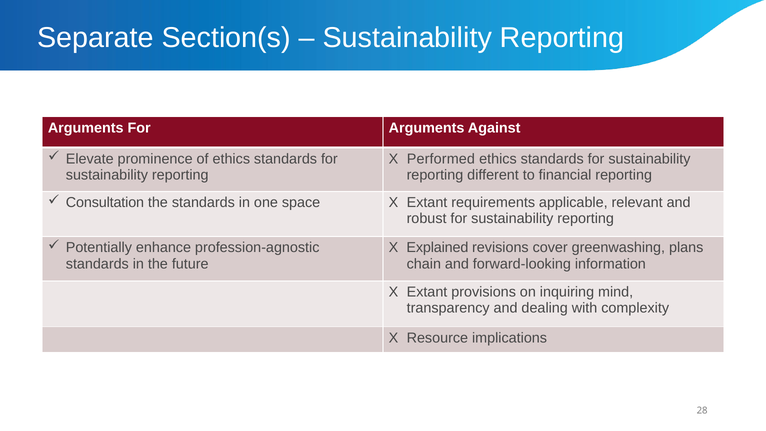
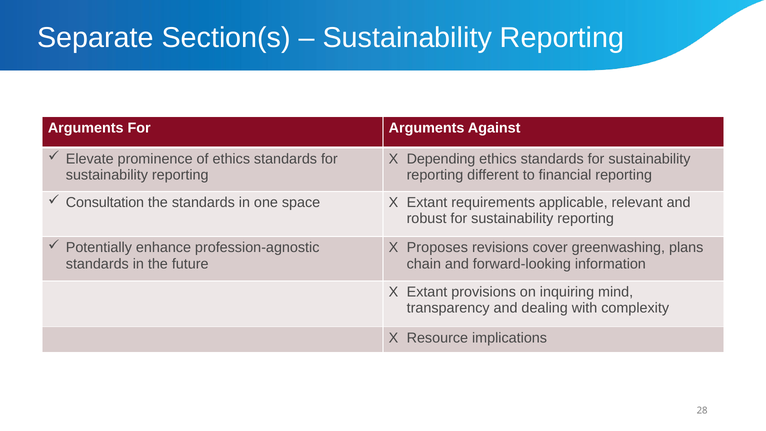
Performed: Performed -> Depending
Explained: Explained -> Proposes
